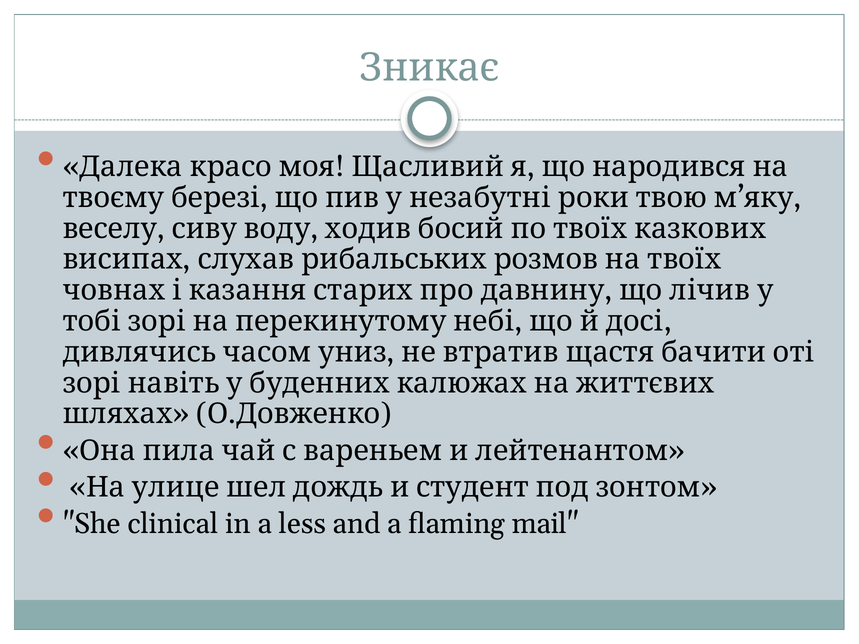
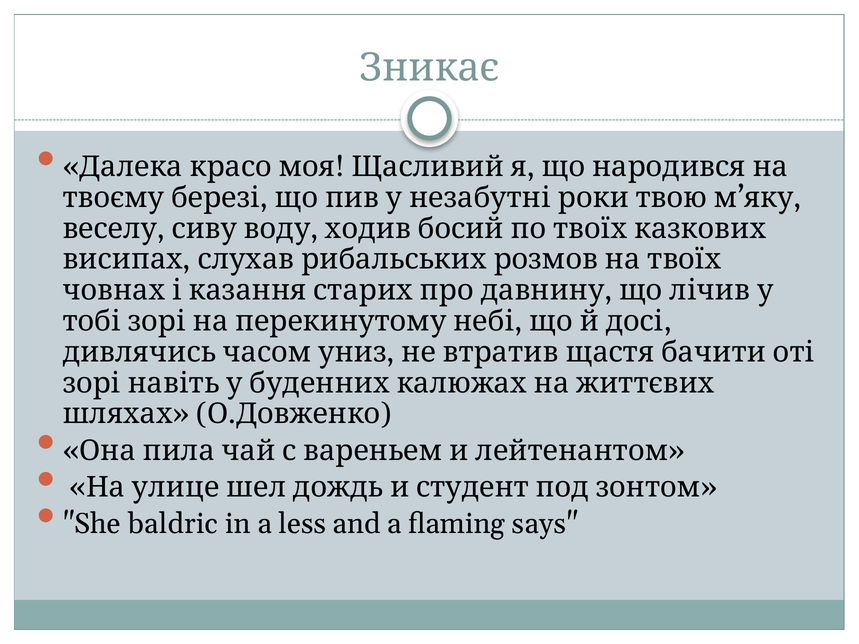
clinical: clinical -> baldric
mail: mail -> says
